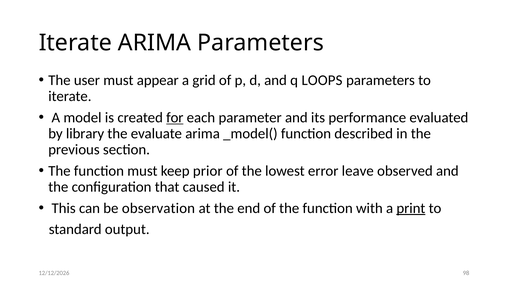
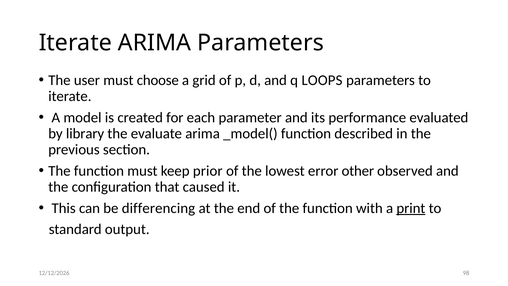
appear: appear -> choose
for underline: present -> none
leave: leave -> other
observation: observation -> differencing
